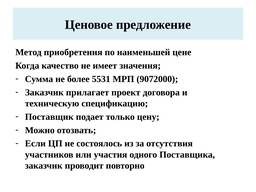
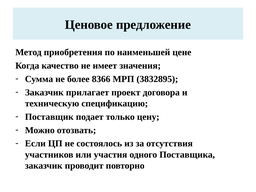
5531: 5531 -> 8366
9072000: 9072000 -> 3832895
